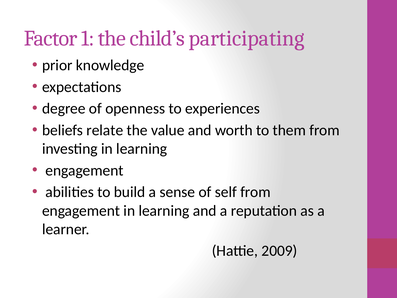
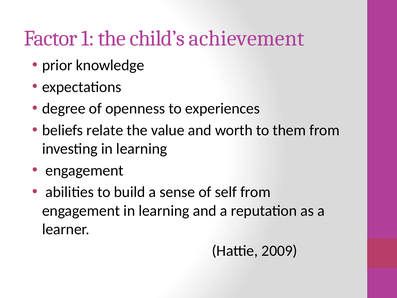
participating: participating -> achievement
